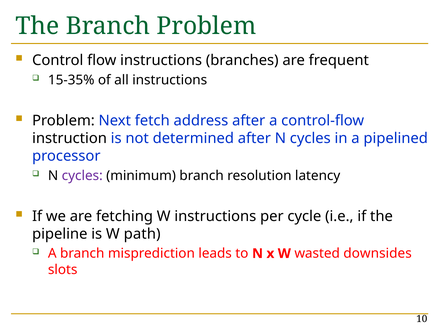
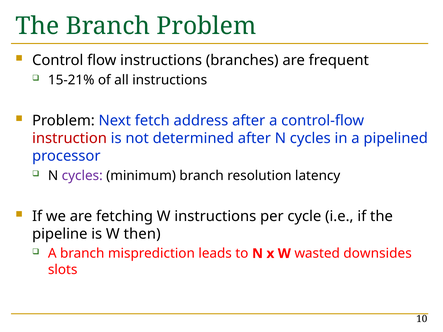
15-35%: 15-35% -> 15-21%
instruction colour: black -> red
path: path -> then
